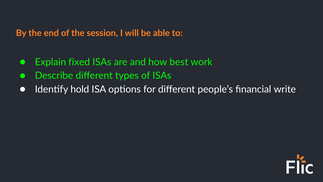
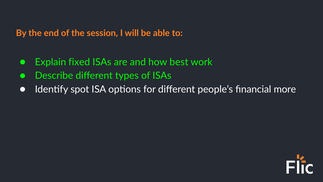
hold: hold -> spot
write: write -> more
